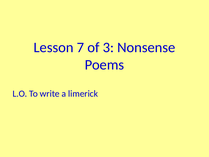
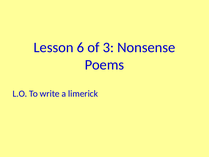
7: 7 -> 6
